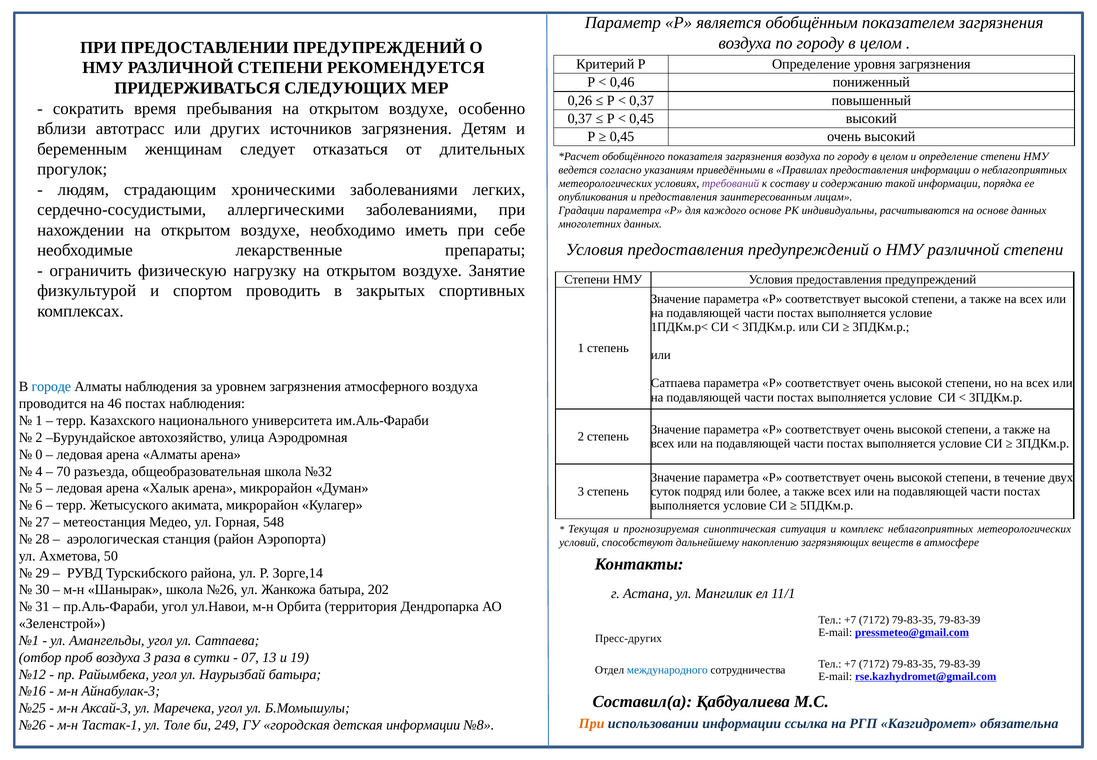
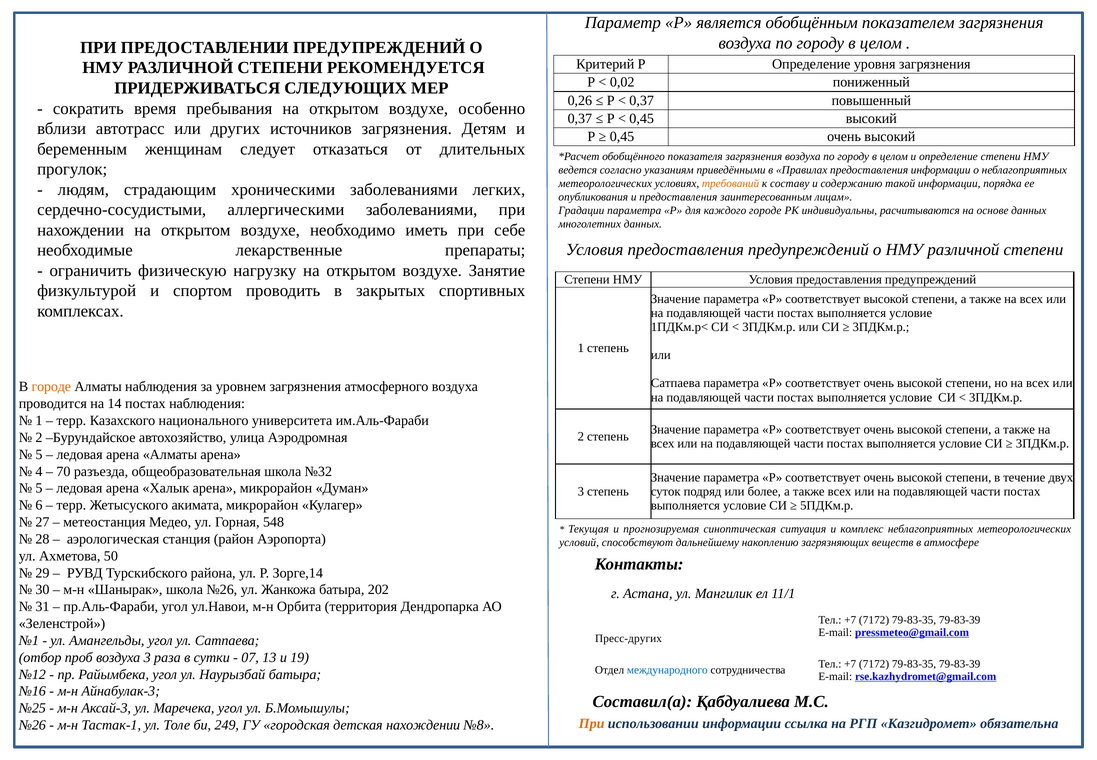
0,46: 0,46 -> 0,02
требований colour: purple -> orange
каждого основе: основе -> городе
городе at (51, 387) colour: blue -> orange
46: 46 -> 14
0 at (39, 454): 0 -> 5
детская информации: информации -> нахождении
